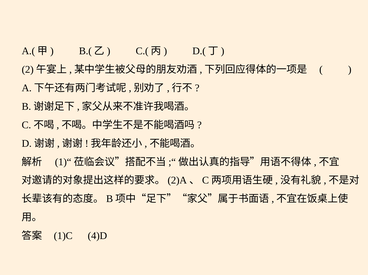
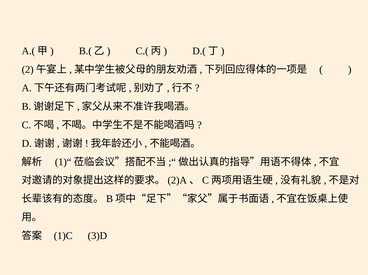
4)D: 4)D -> 3)D
